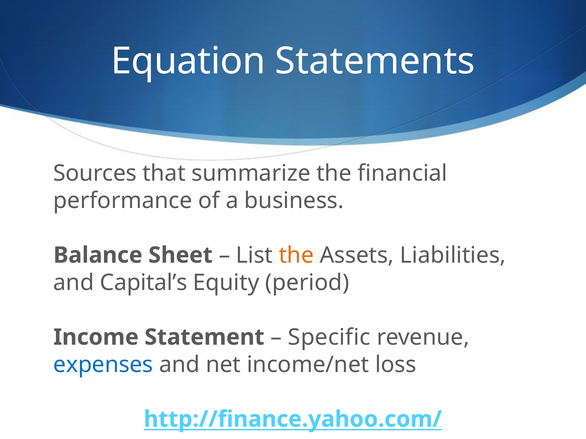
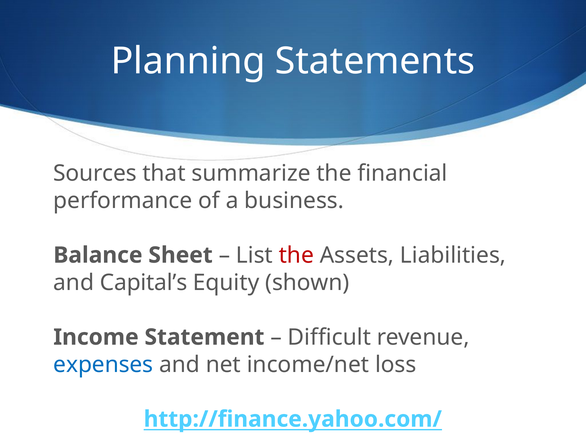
Equation: Equation -> Planning
the at (296, 255) colour: orange -> red
period: period -> shown
Specific: Specific -> Difficult
